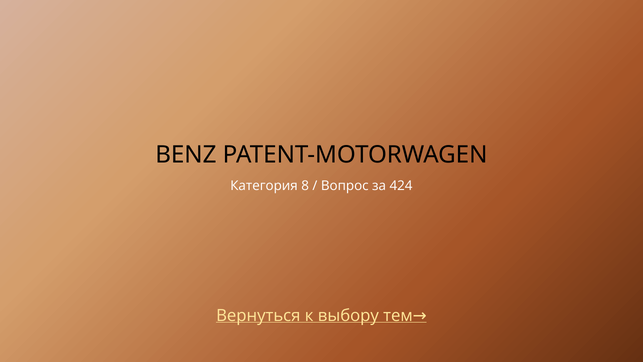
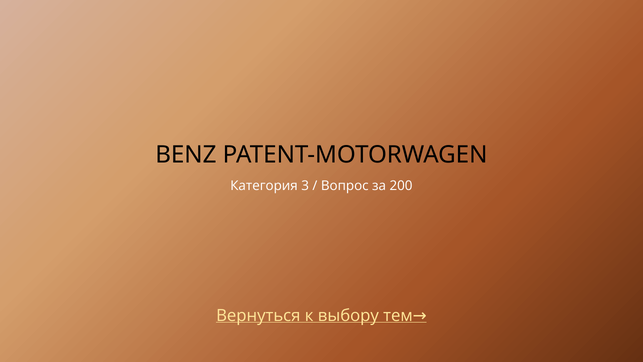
8: 8 -> 3
424: 424 -> 200
